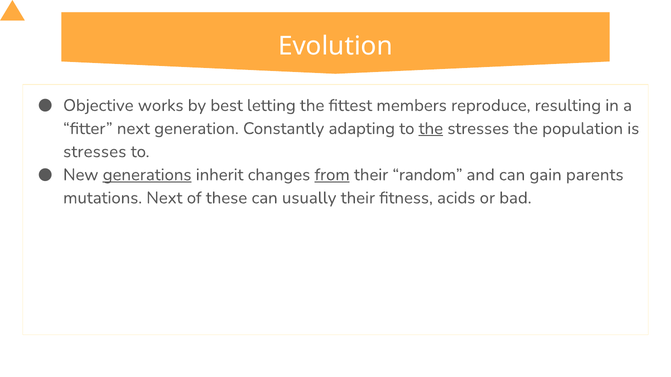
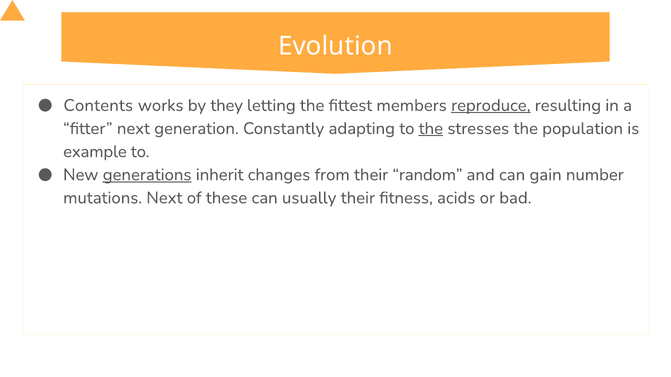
Objective: Objective -> Contents
best: best -> they
reproduce underline: none -> present
stresses at (95, 152): stresses -> example
from underline: present -> none
parents: parents -> number
